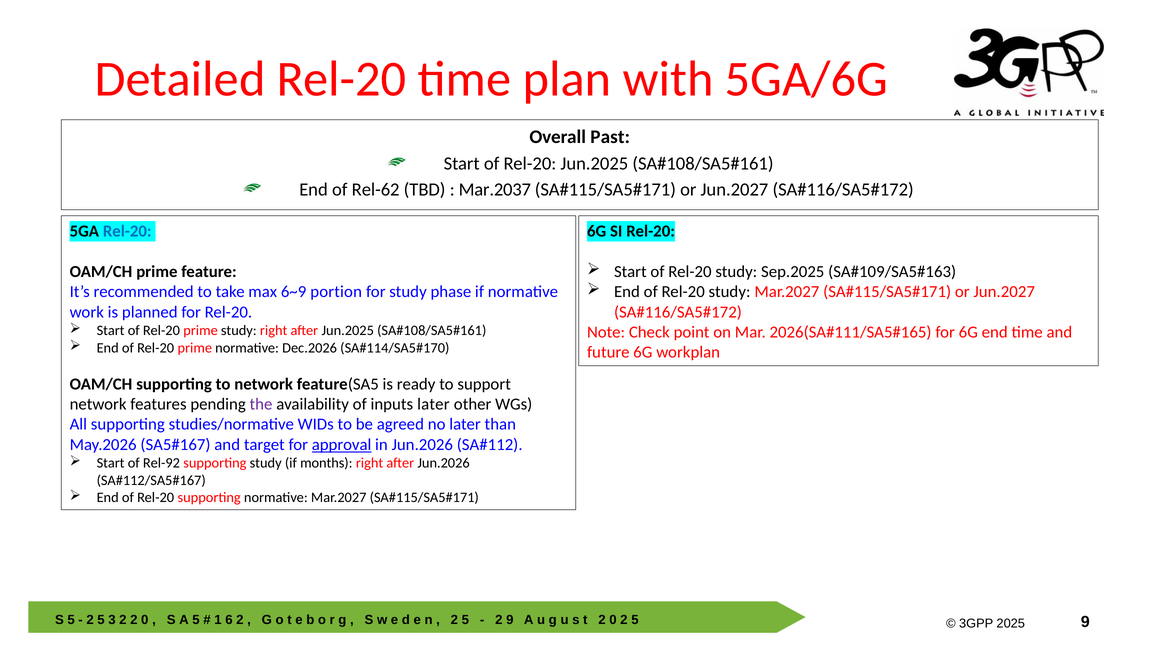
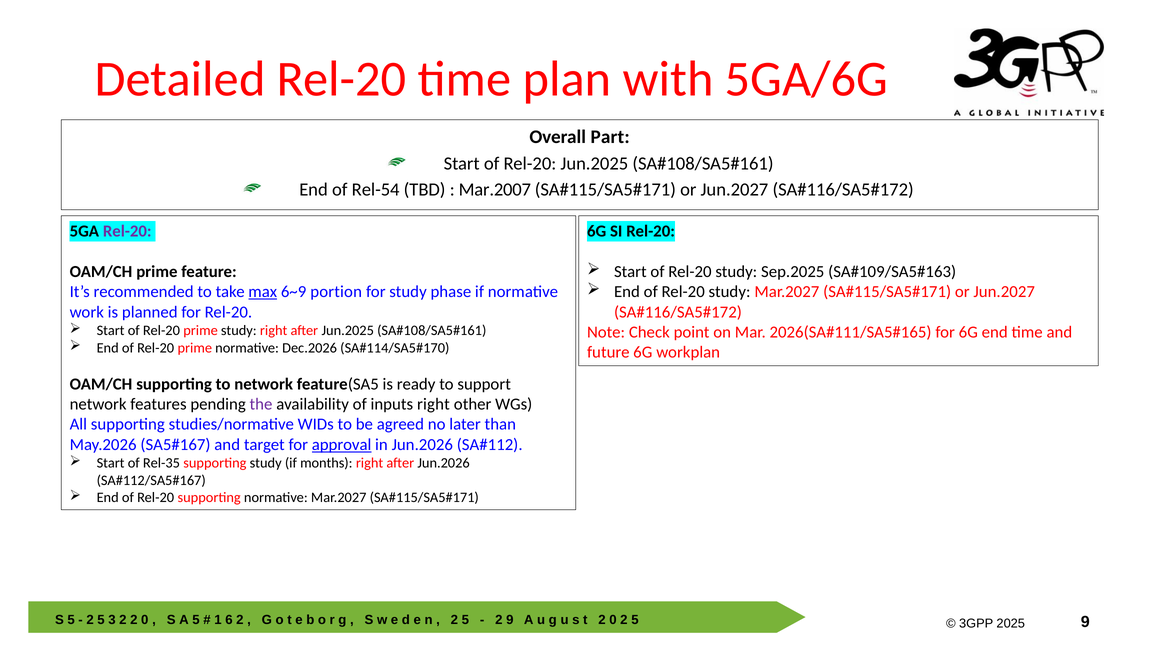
Past: Past -> Part
Rel-62: Rel-62 -> Rel-54
Mar.2037: Mar.2037 -> Mar.2007
Rel-20 at (127, 231) colour: blue -> purple
max underline: none -> present
inputs later: later -> right
Rel-92: Rel-92 -> Rel-35
